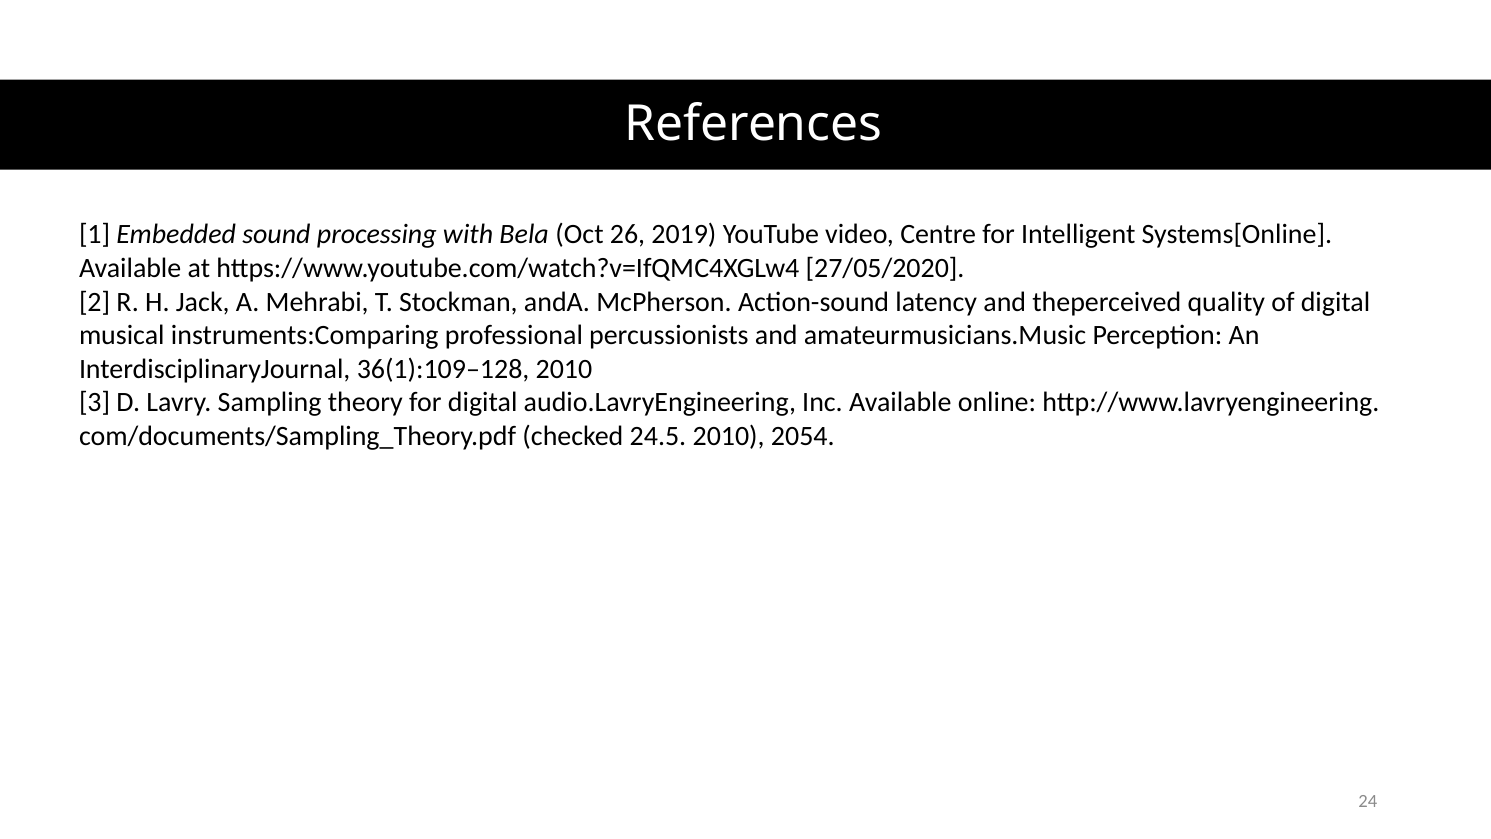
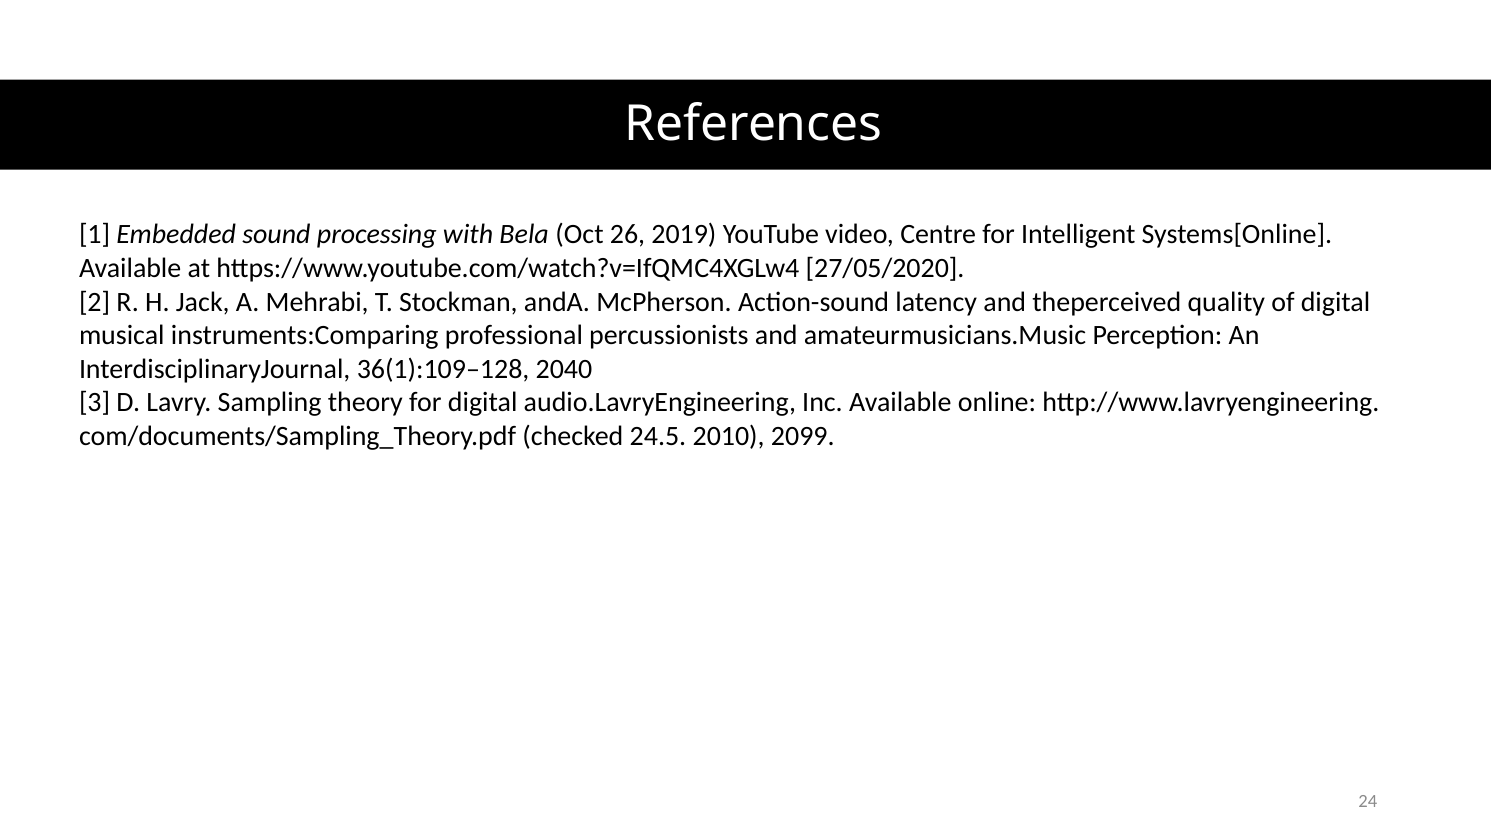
36(1):109–128 2010: 2010 -> 2040
2054: 2054 -> 2099
